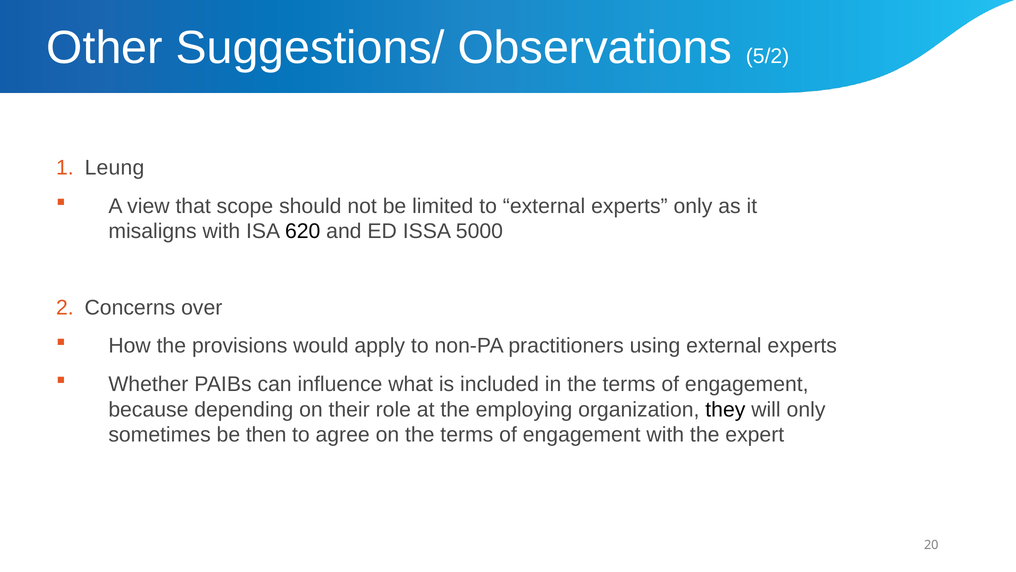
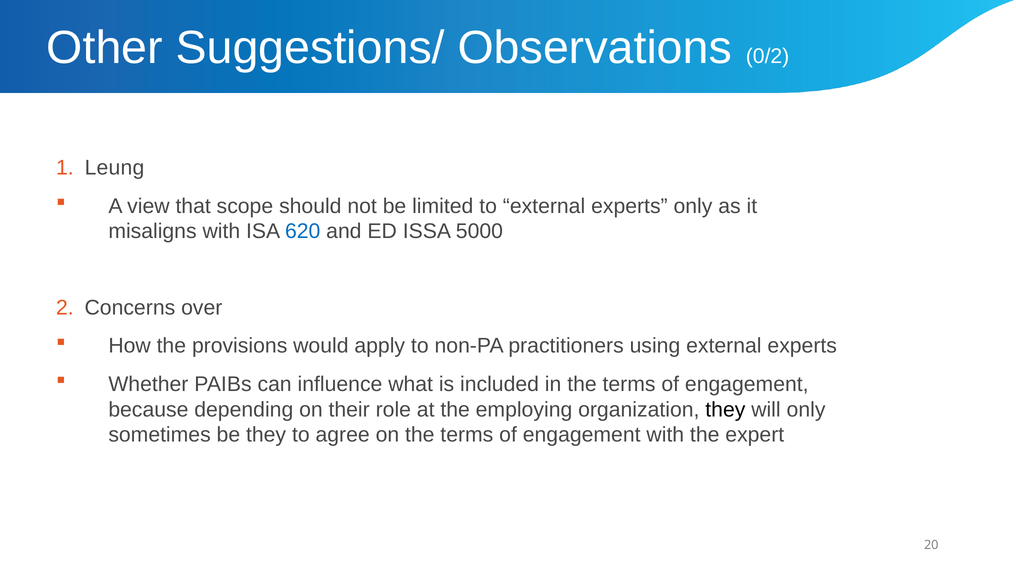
5/2: 5/2 -> 0/2
620 colour: black -> blue
be then: then -> they
